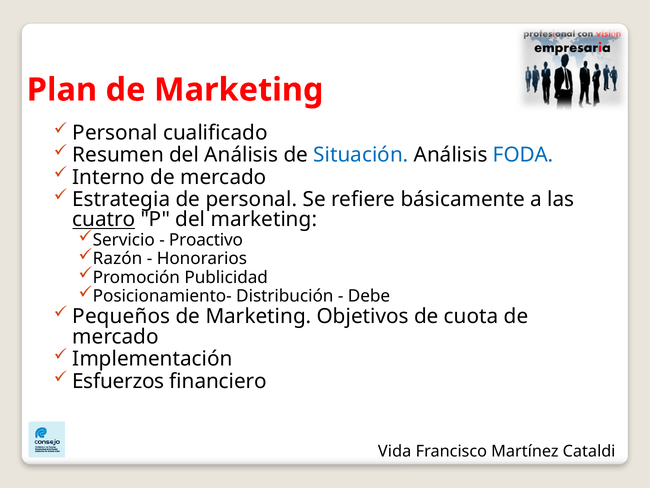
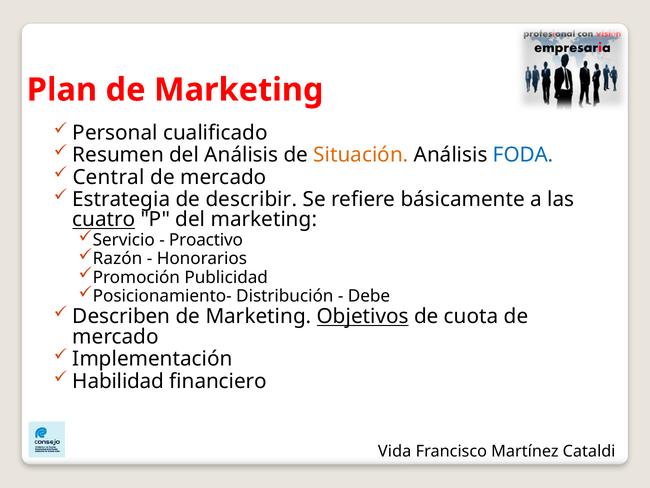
Situación colour: blue -> orange
Interno: Interno -> Central
de personal: personal -> describir
Pequeños: Pequeños -> Describen
Objetivos underline: none -> present
Esfuerzos: Esfuerzos -> Habilidad
